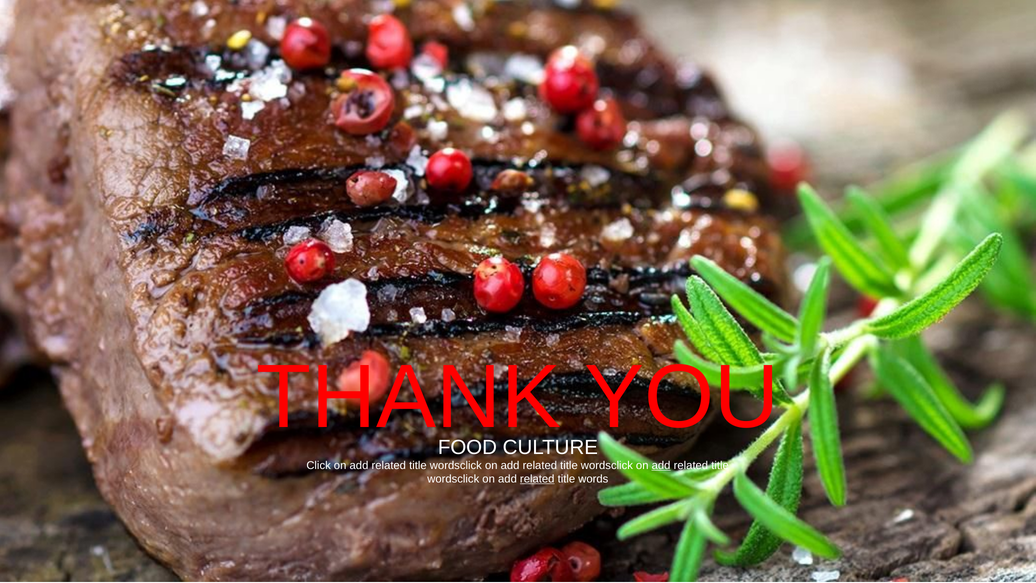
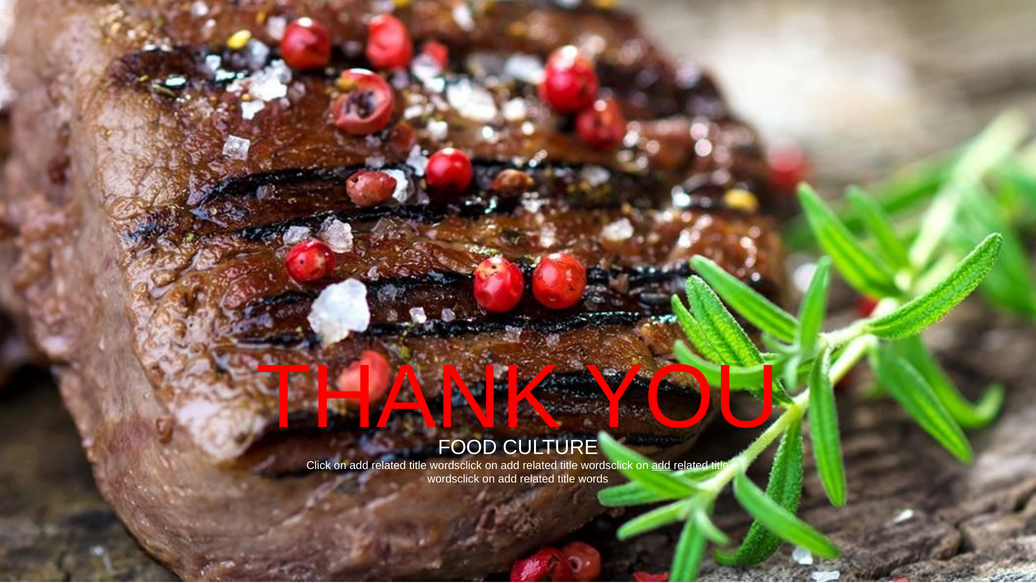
related at (537, 479) underline: present -> none
